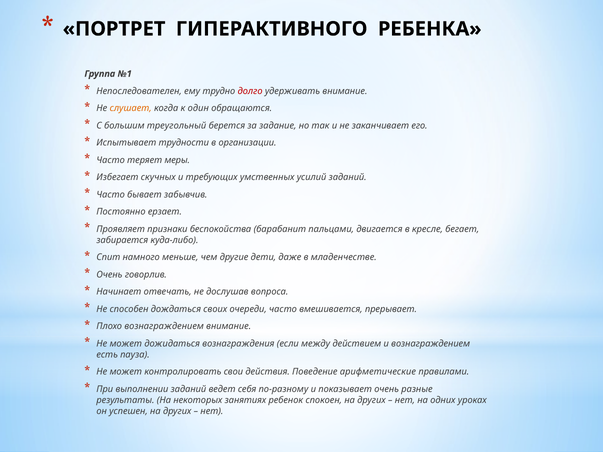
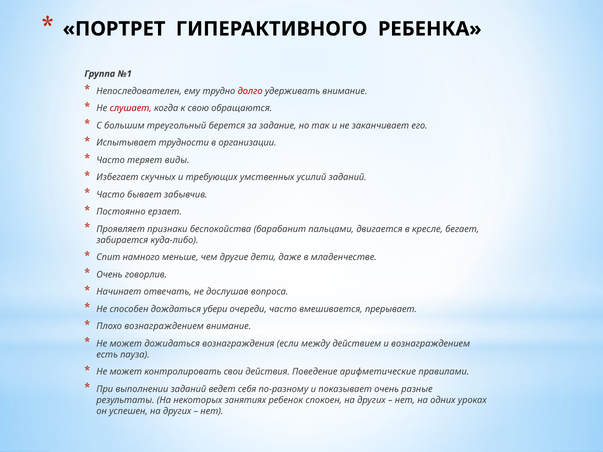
слушает colour: orange -> red
один: один -> свою
меры: меры -> виды
своих: своих -> убери
